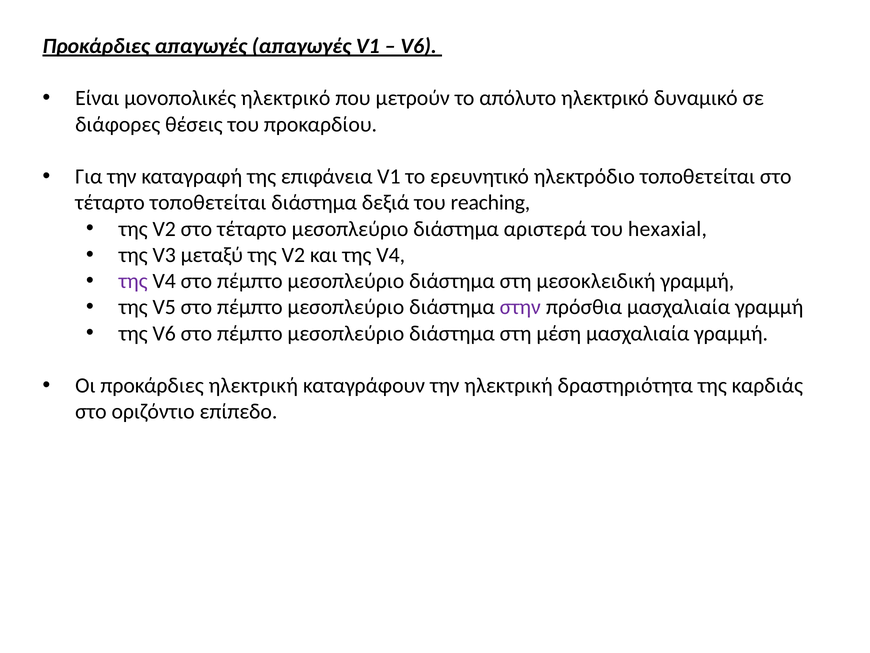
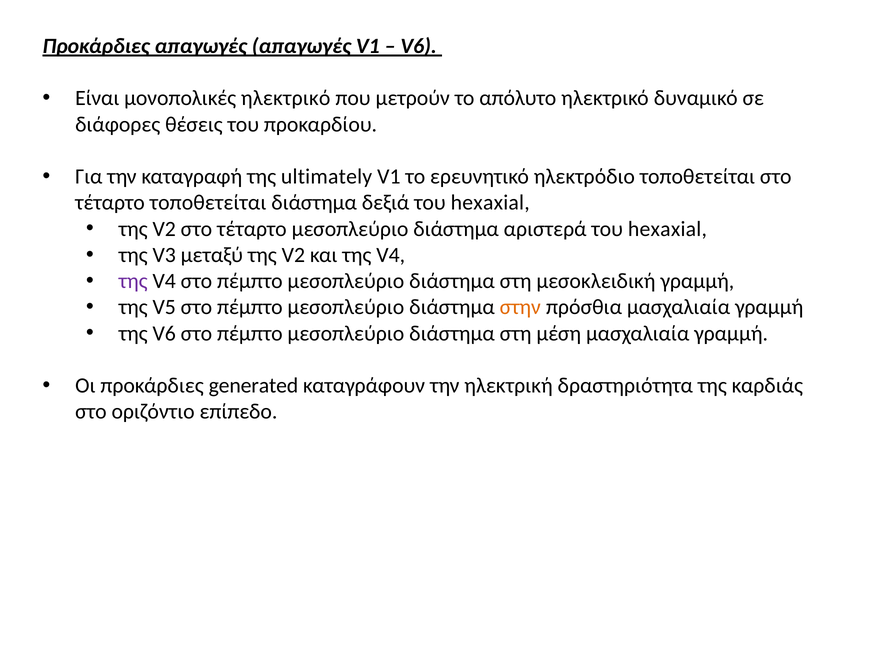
επιφάνεια: επιφάνεια -> ultimately
δεξιά του reaching: reaching -> hexaxial
στην colour: purple -> orange
προκάρδιες ηλεκτρική: ηλεκτρική -> generated
